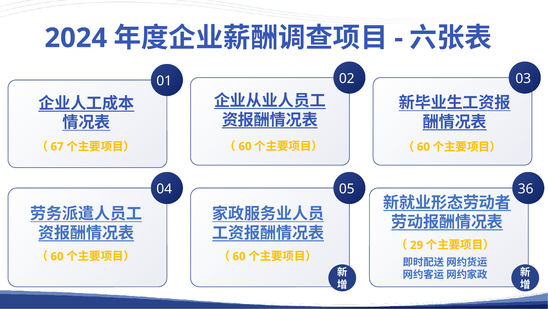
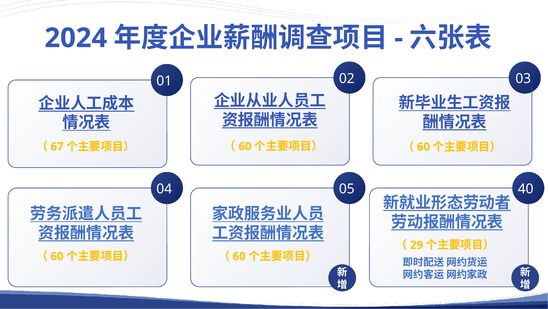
36: 36 -> 40
